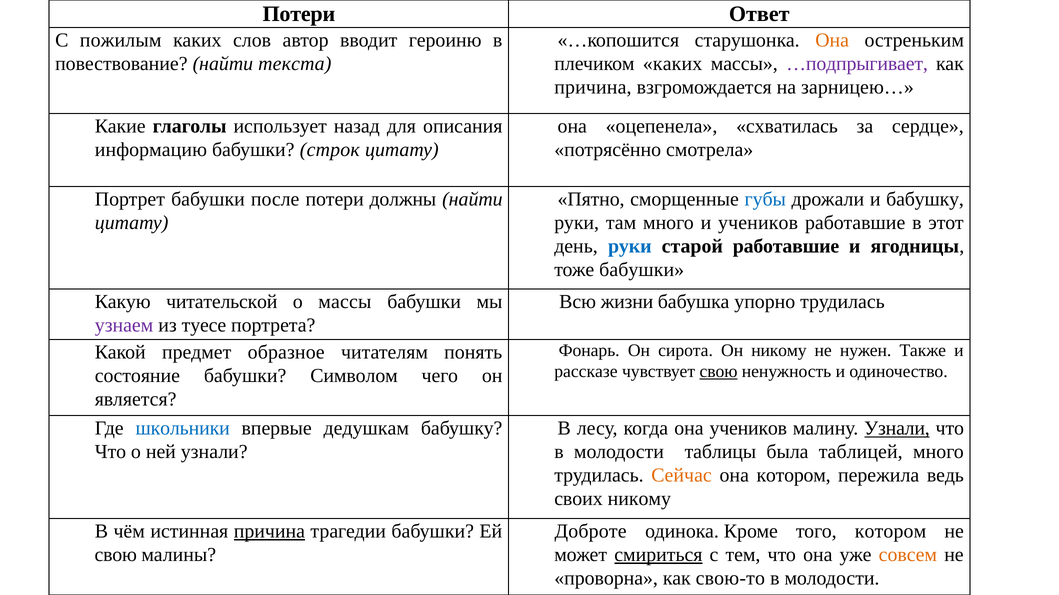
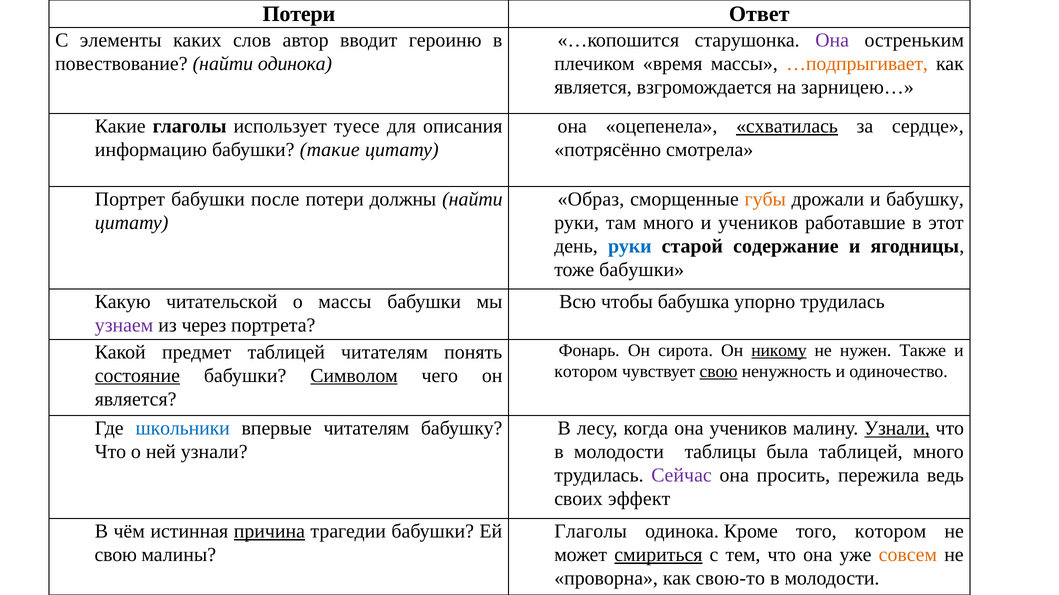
пожилым: пожилым -> элементы
Она at (832, 40) colour: orange -> purple
найти текста: текста -> одинока
плечиком каких: каких -> время
…подпрыгивает colour: purple -> orange
причина at (593, 87): причина -> является
назад: назад -> туесе
схватилась underline: none -> present
строк: строк -> такие
Пятно: Пятно -> Образ
губы colour: blue -> orange
старой работавшие: работавшие -> содержание
жизни: жизни -> чтобы
туесе: туесе -> через
никому at (779, 351) underline: none -> present
предмет образное: образное -> таблицей
рассказе at (586, 372): рассказе -> котором
состояние underline: none -> present
Символом underline: none -> present
впервые дедушкам: дедушкам -> читателям
Сейчас colour: orange -> purple
она котором: котором -> просить
своих никому: никому -> эффект
Доброте at (591, 532): Доброте -> Глаголы
